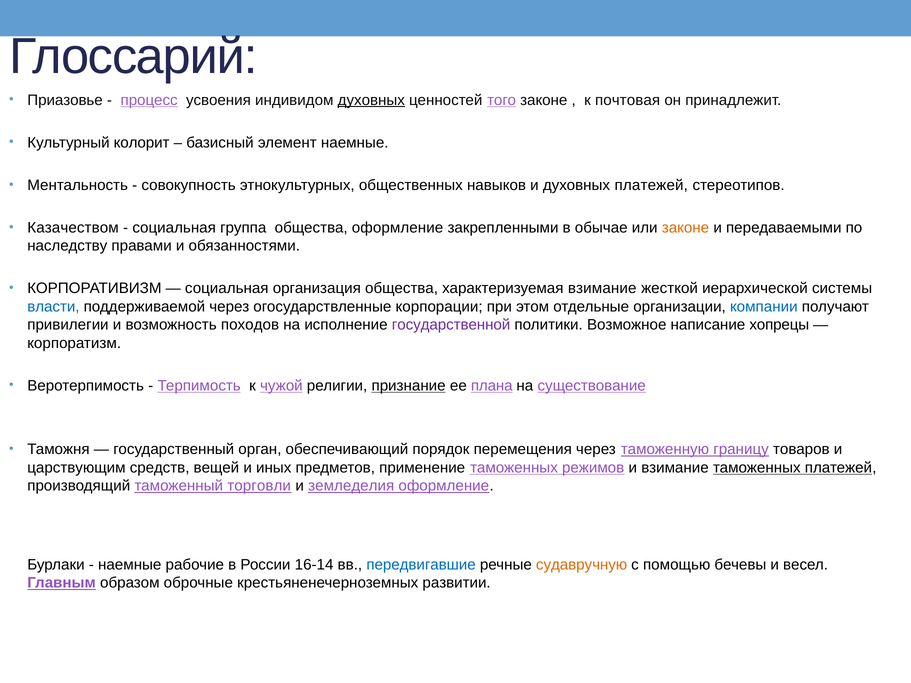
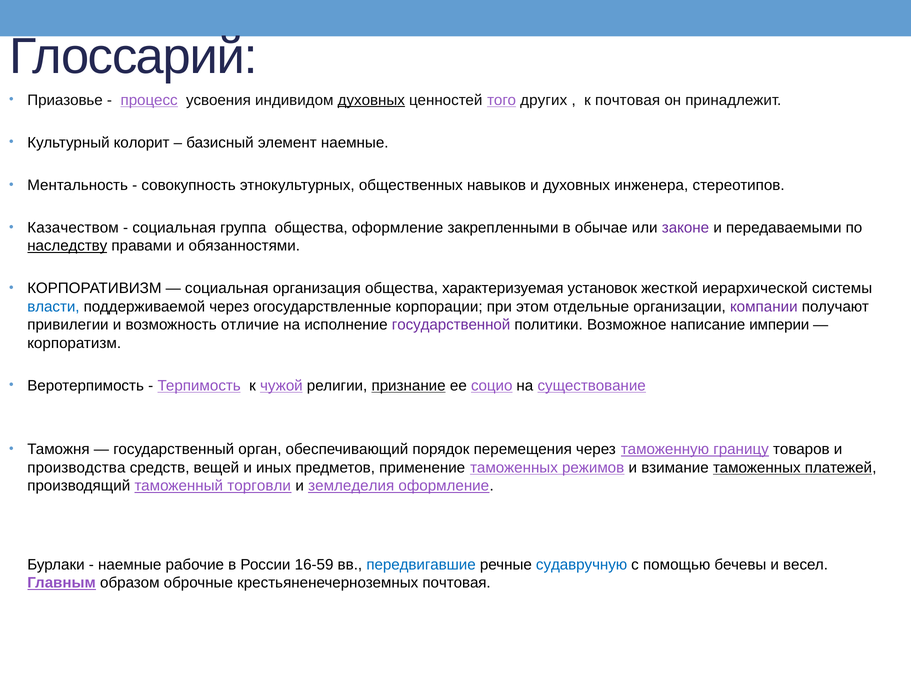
того законе: законе -> других
духовных платежей: платежей -> инженера
законе at (686, 228) colour: orange -> purple
наследству underline: none -> present
характеризуемая взимание: взимание -> установок
компании colour: blue -> purple
походов: походов -> отличие
хопрецы: хопрецы -> империи
плана: плана -> социо
царствующим: царствующим -> производства
16-14: 16-14 -> 16-59
судавручную colour: orange -> blue
крестьяненечерноземных развитии: развитии -> почтовая
